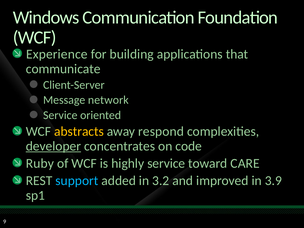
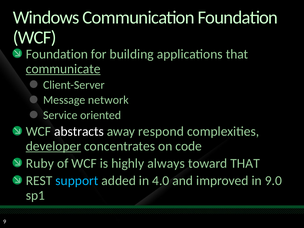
Experience at (57, 54): Experience -> Foundation
communicate underline: none -> present
abstracts colour: yellow -> white
highly service: service -> always
toward CARE: CARE -> THAT
3.2: 3.2 -> 4.0
3.9: 3.9 -> 9.0
